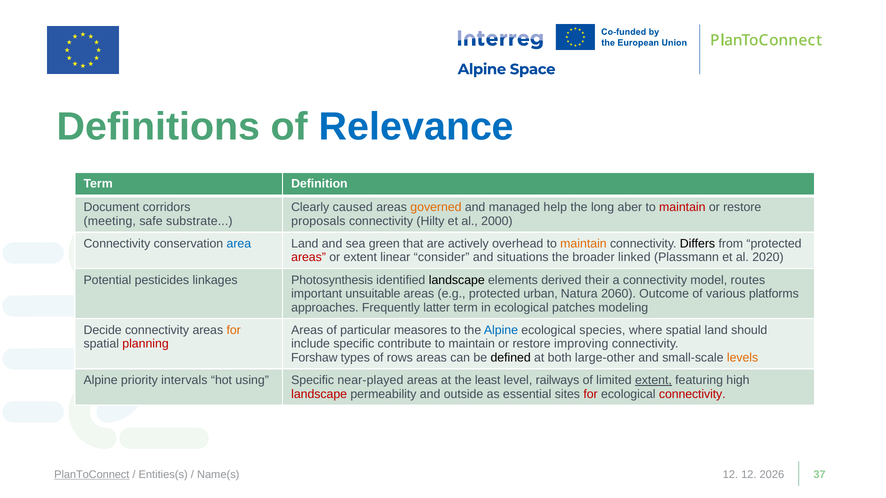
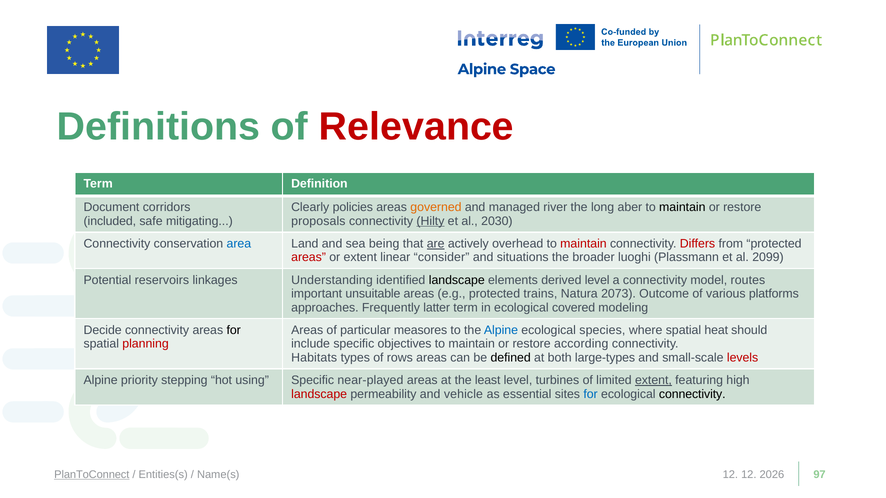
Relevance colour: blue -> red
caused: caused -> policies
help: help -> river
maintain at (682, 207) colour: red -> black
meeting: meeting -> included
substrate: substrate -> mitigating
Hilty underline: none -> present
2000: 2000 -> 2030
green: green -> being
are underline: none -> present
maintain at (583, 244) colour: orange -> red
Differs colour: black -> red
linked: linked -> luoghi
2020: 2020 -> 2099
pesticides: pesticides -> reservoirs
Photosynthesis: Photosynthesis -> Understanding
derived their: their -> level
urban: urban -> trains
2060: 2060 -> 2073
patches: patches -> covered
for at (234, 330) colour: orange -> black
spatial land: land -> heat
contribute: contribute -> objectives
improving: improving -> according
Forshaw: Forshaw -> Habitats
large-other: large-other -> large-types
levels colour: orange -> red
intervals: intervals -> stepping
railways: railways -> turbines
outside: outside -> vehicle
for at (591, 394) colour: red -> blue
connectivity at (692, 394) colour: red -> black
37: 37 -> 97
